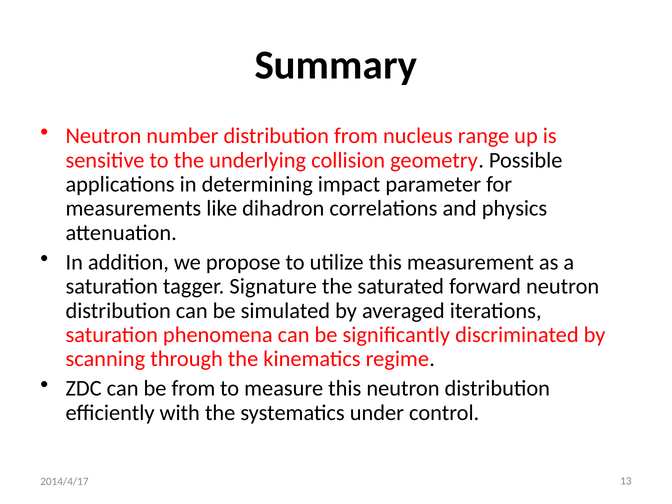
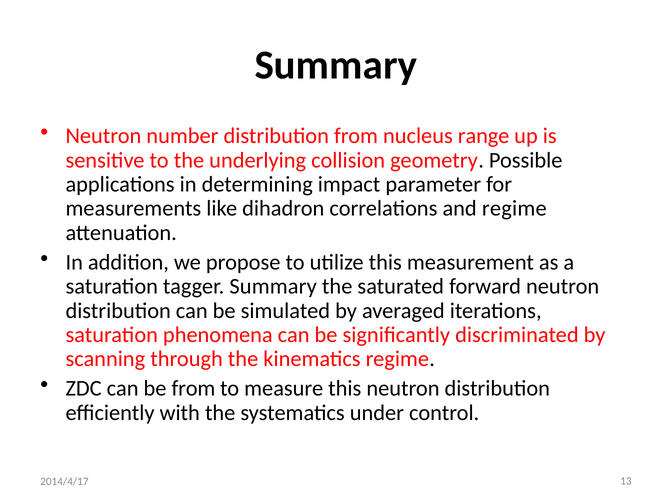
and physics: physics -> regime
tagger Signature: Signature -> Summary
